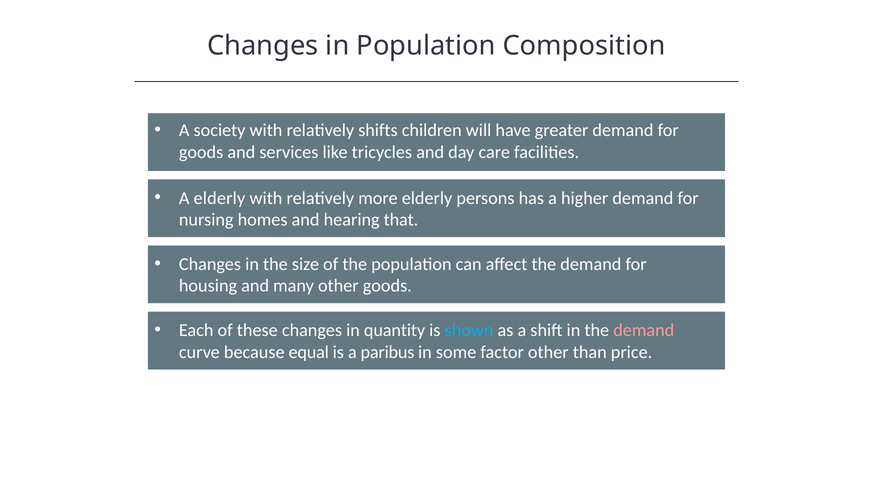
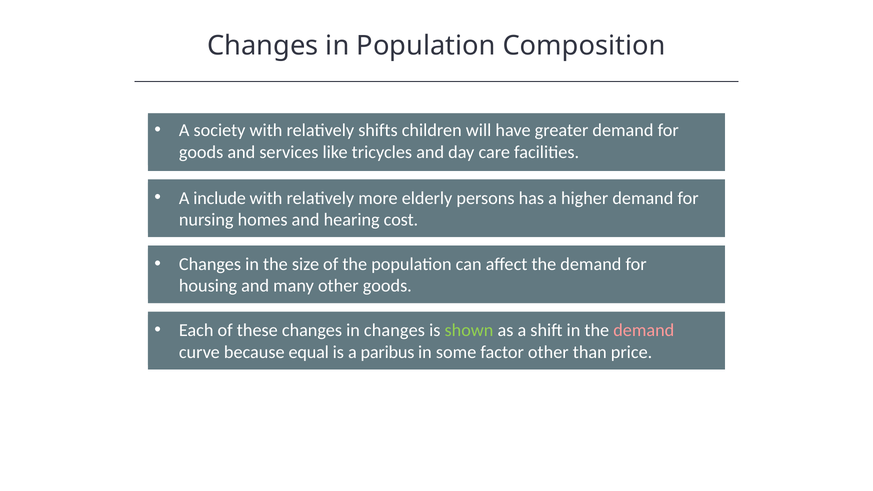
A elderly: elderly -> include
that: that -> cost
in quantity: quantity -> changes
shown colour: light blue -> light green
